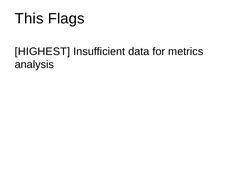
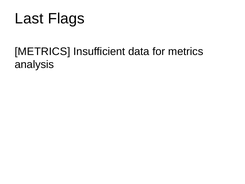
This: This -> Last
HIGHEST at (42, 51): HIGHEST -> METRICS
